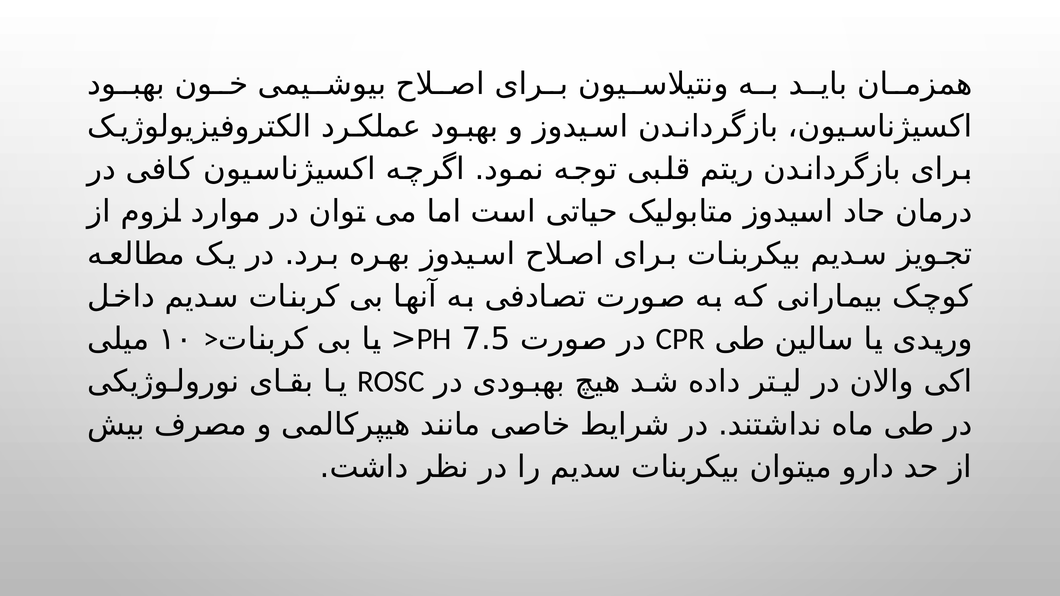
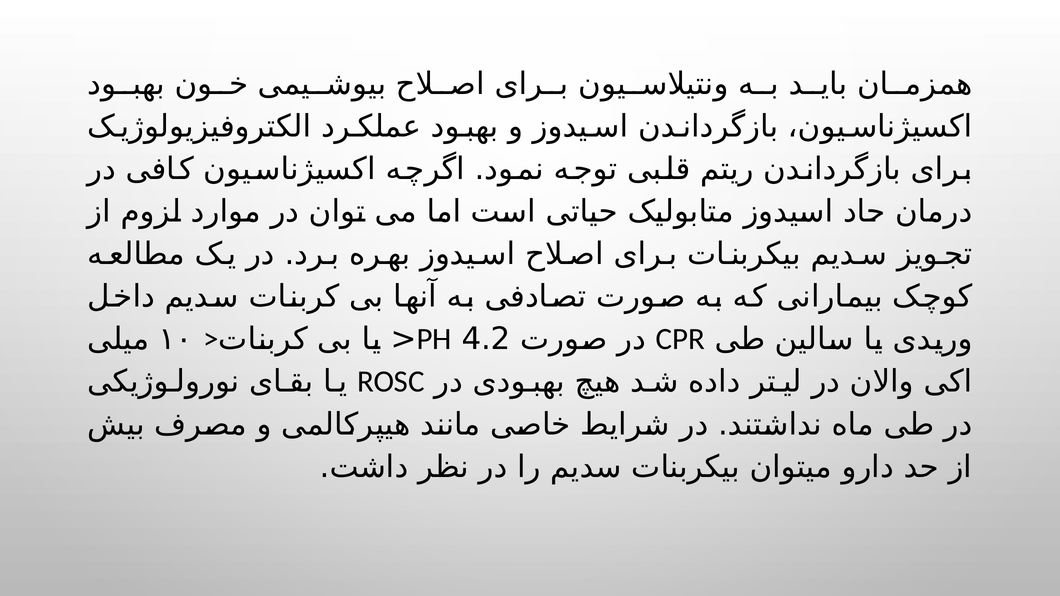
7.5: 7.5 -> 4.2
